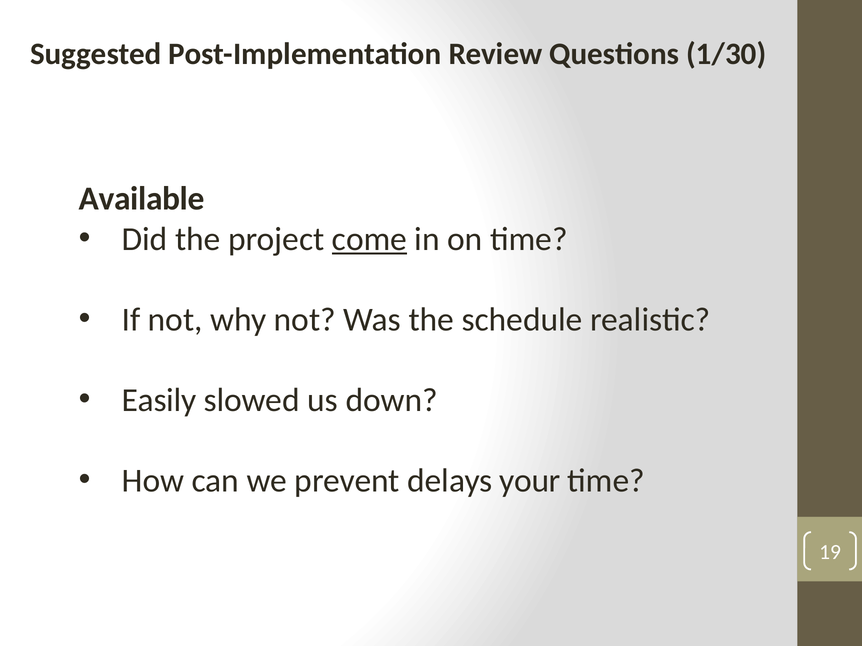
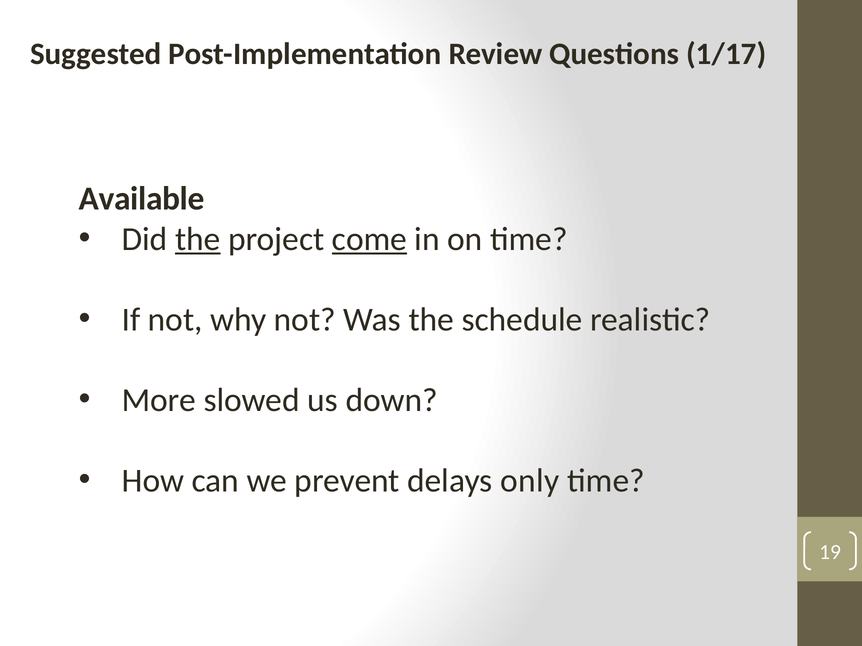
1/30: 1/30 -> 1/17
the at (198, 239) underline: none -> present
Easily: Easily -> More
your: your -> only
